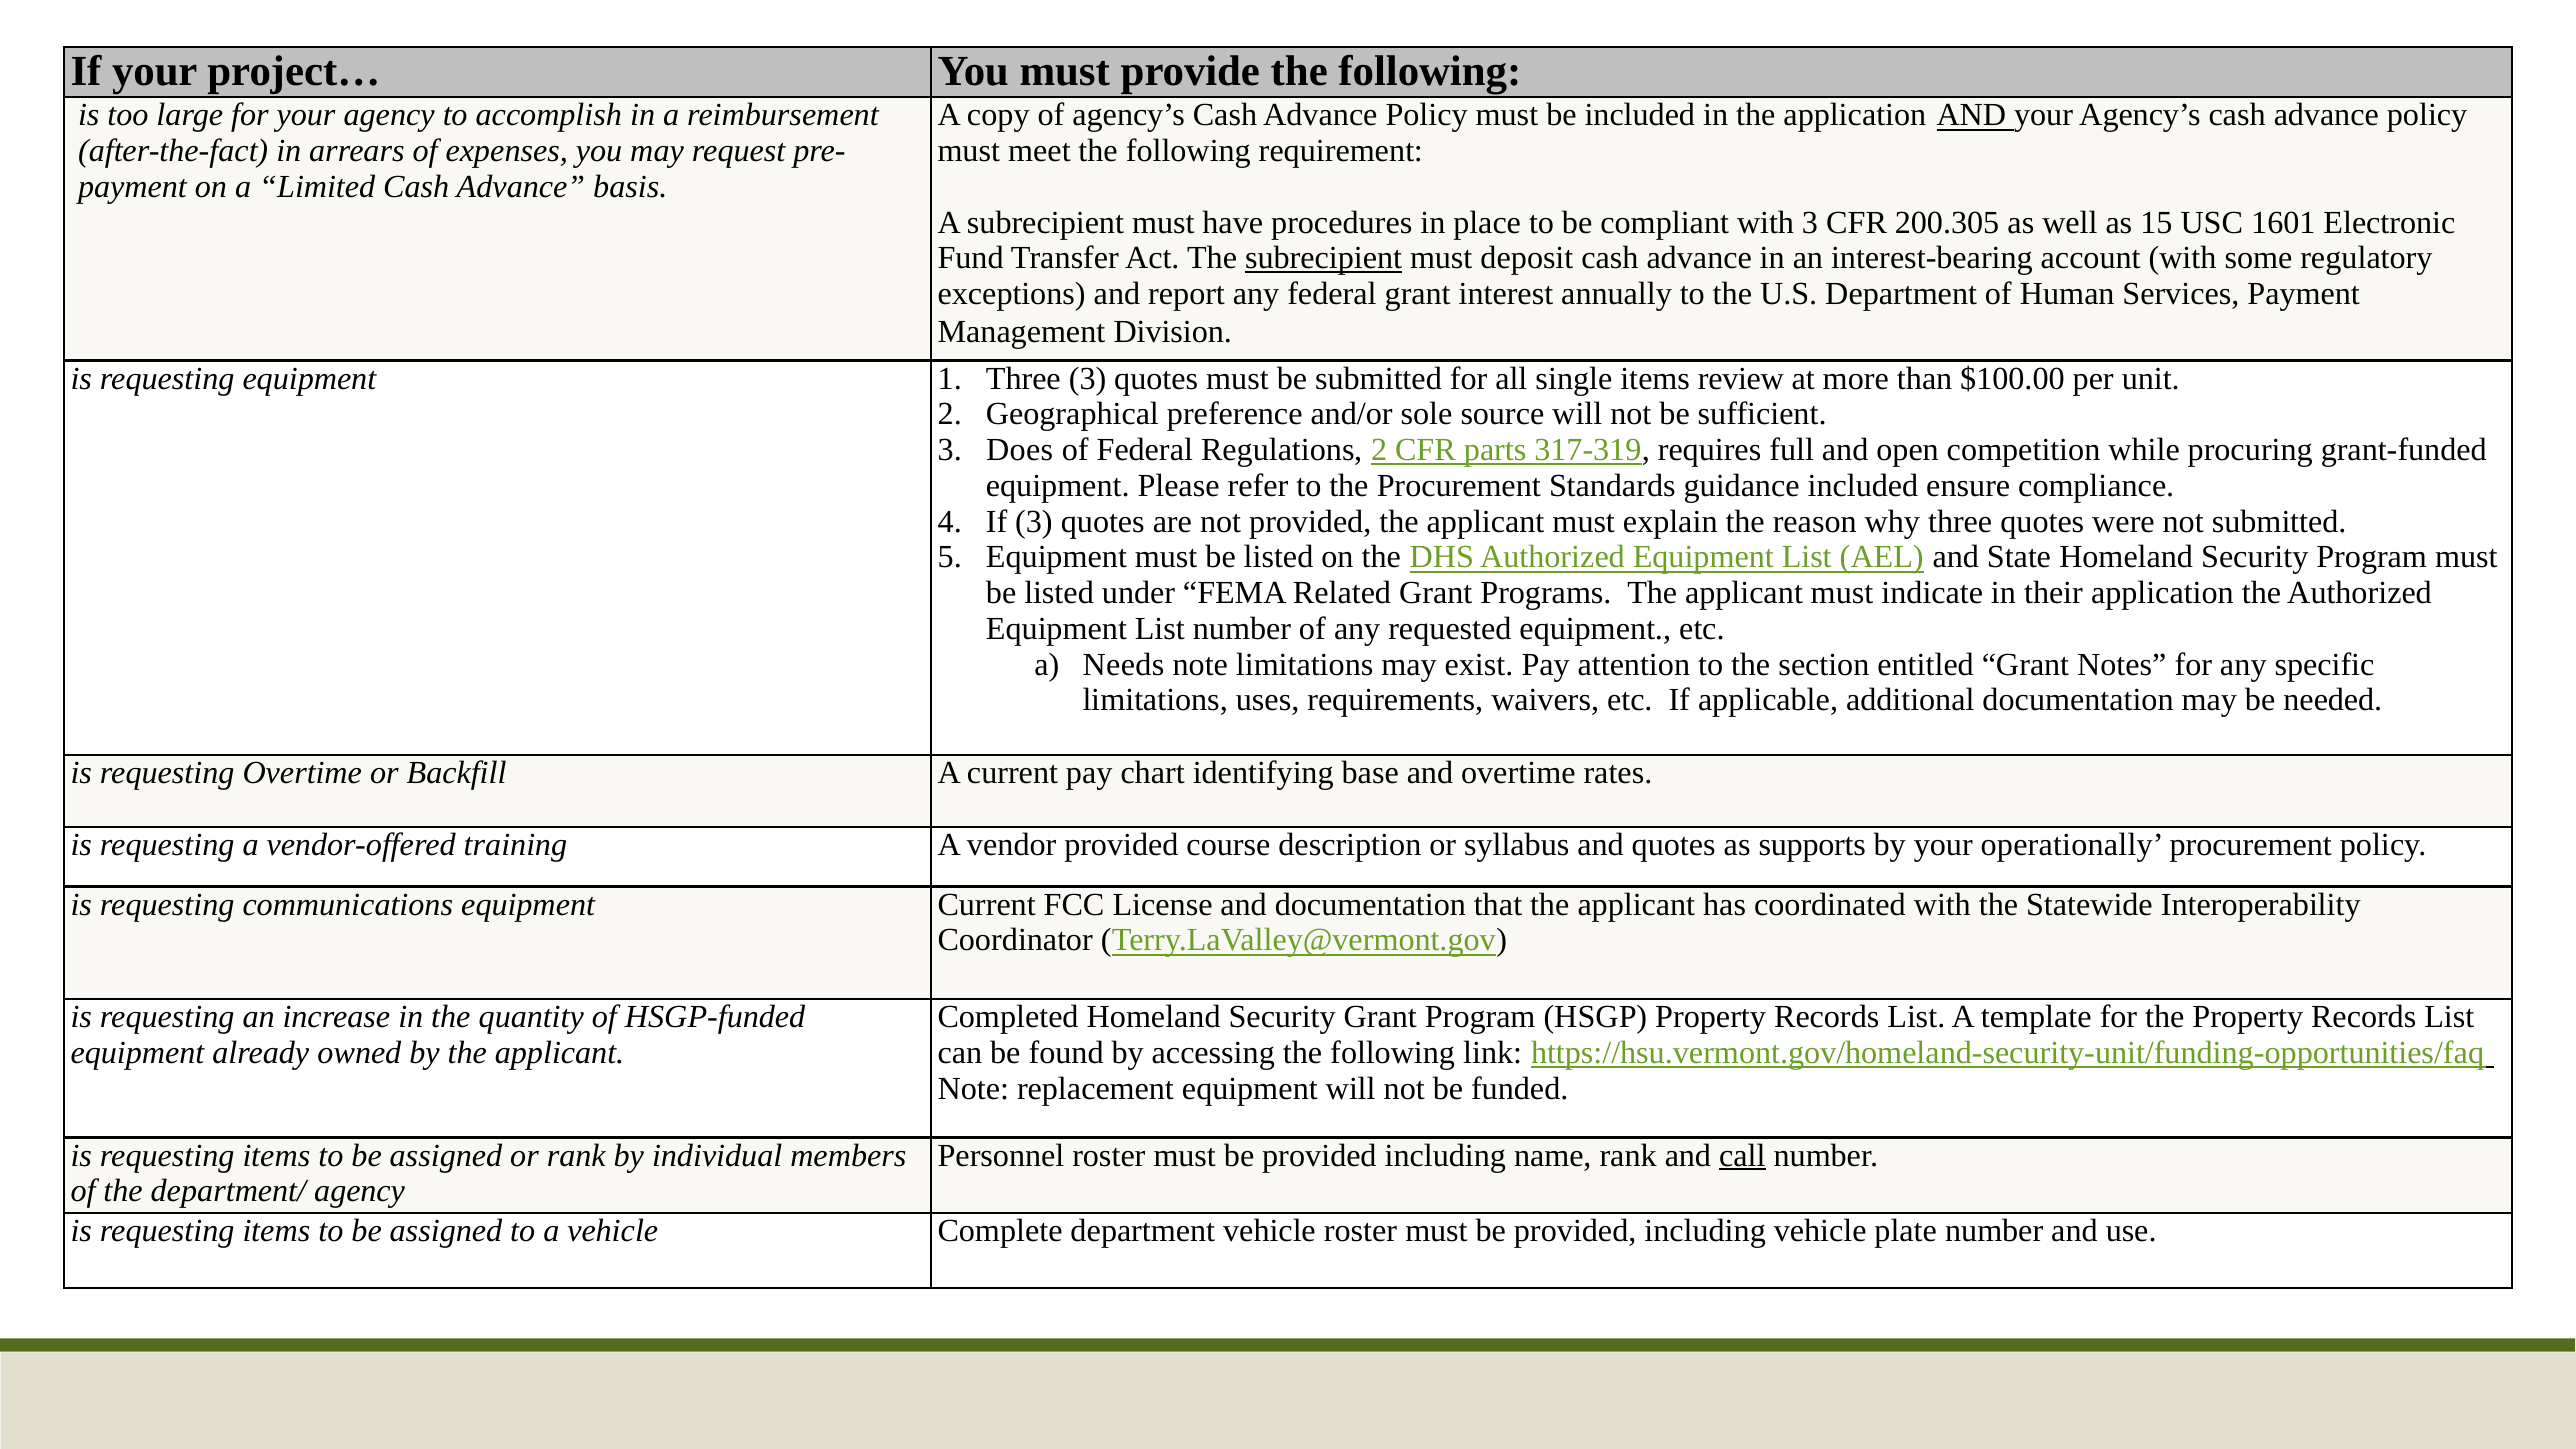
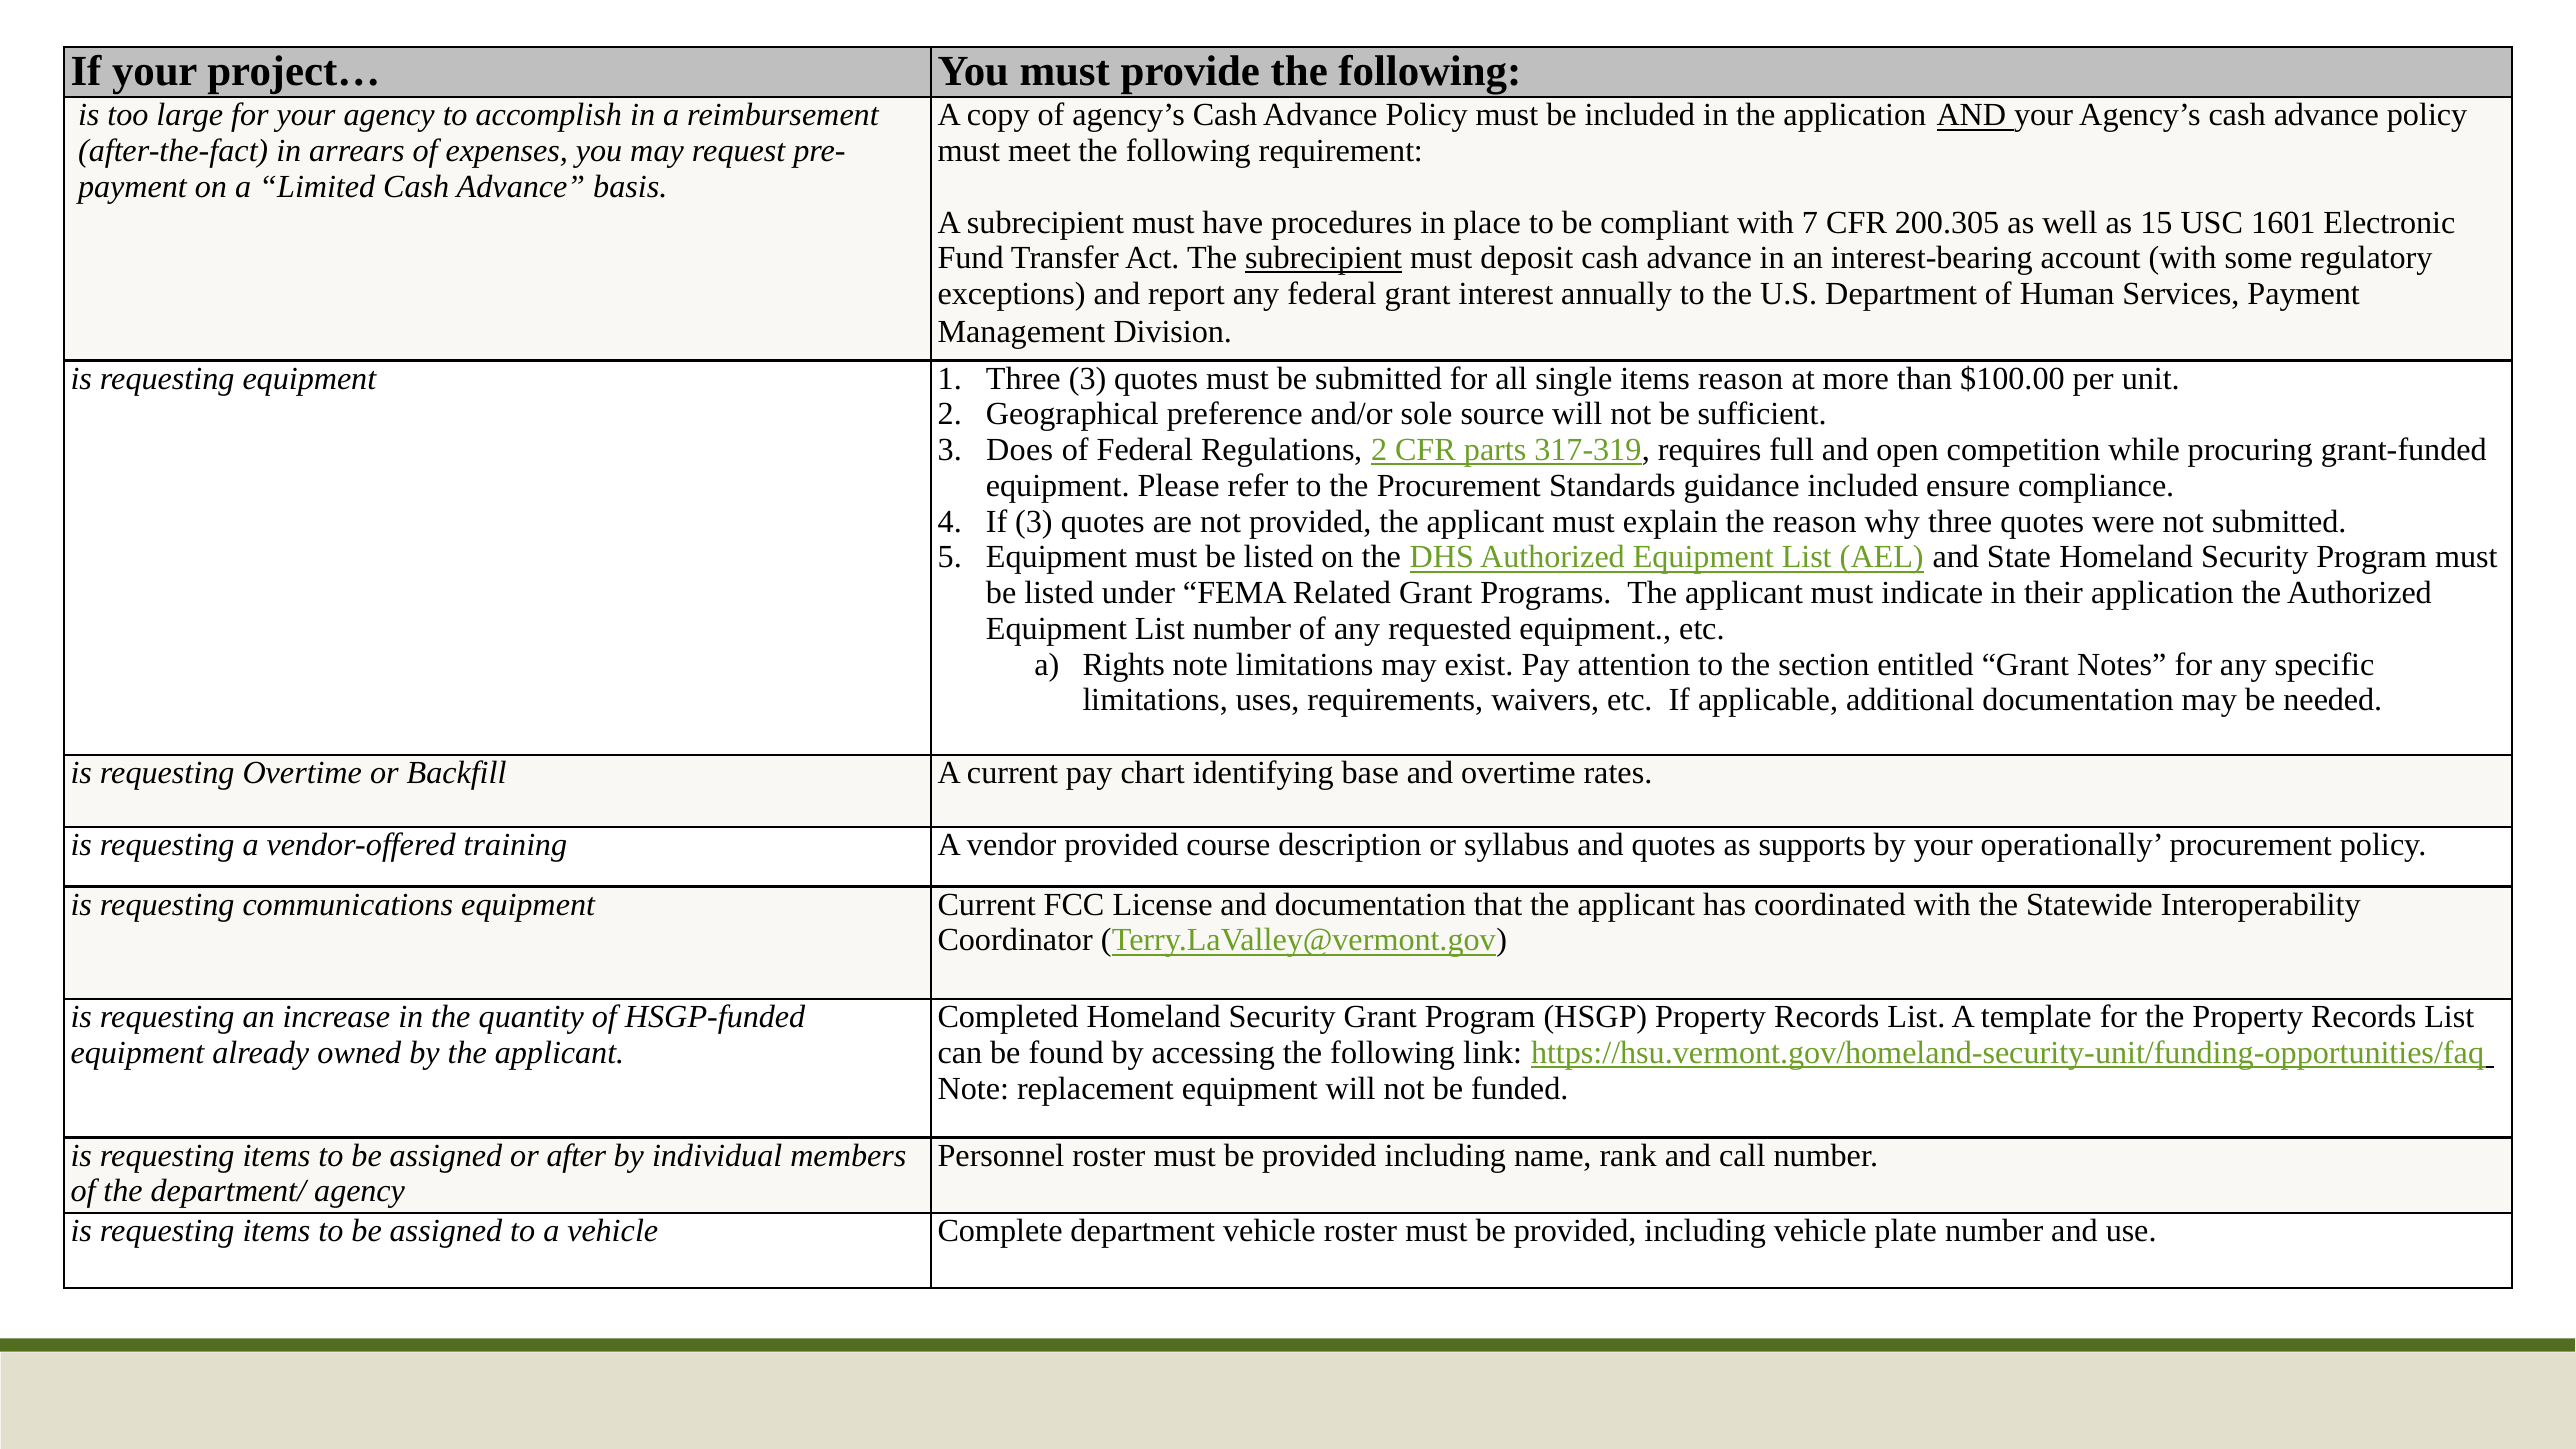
with 3: 3 -> 7
items review: review -> reason
Needs: Needs -> Rights
or rank: rank -> after
call underline: present -> none
